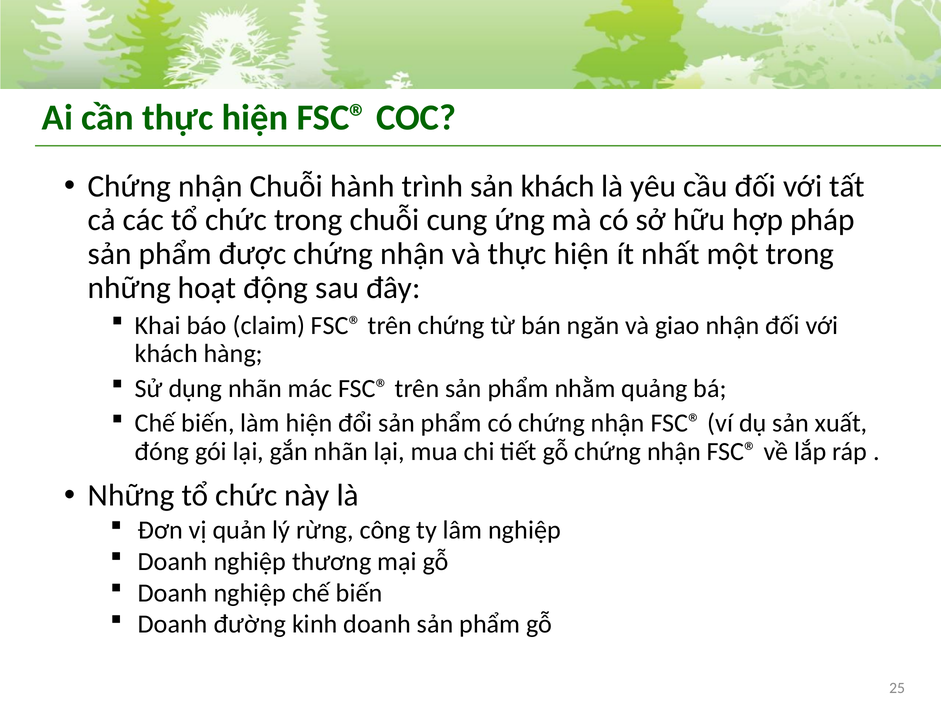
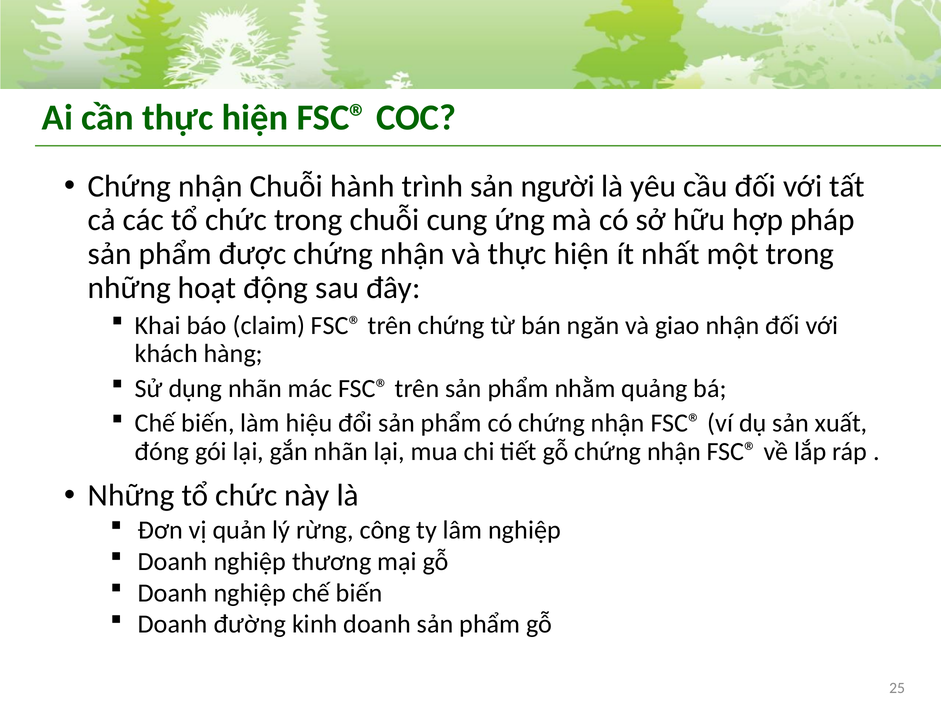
sản khách: khách -> người
làm hiện: hiện -> hiệu
